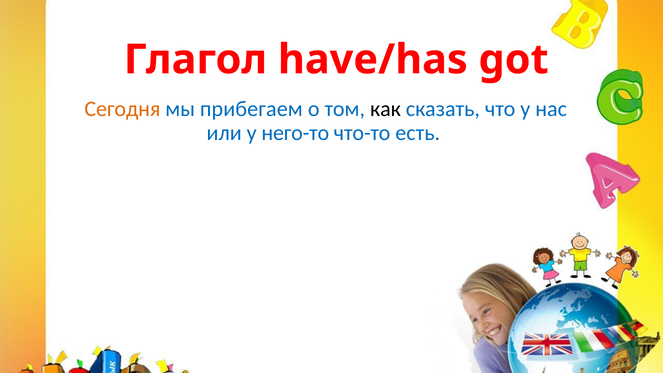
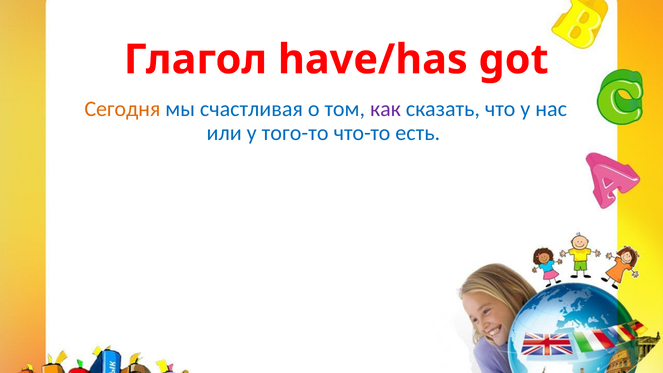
прибегаем: прибегаем -> счастливая
как colour: black -> purple
него-то: него-то -> того-то
